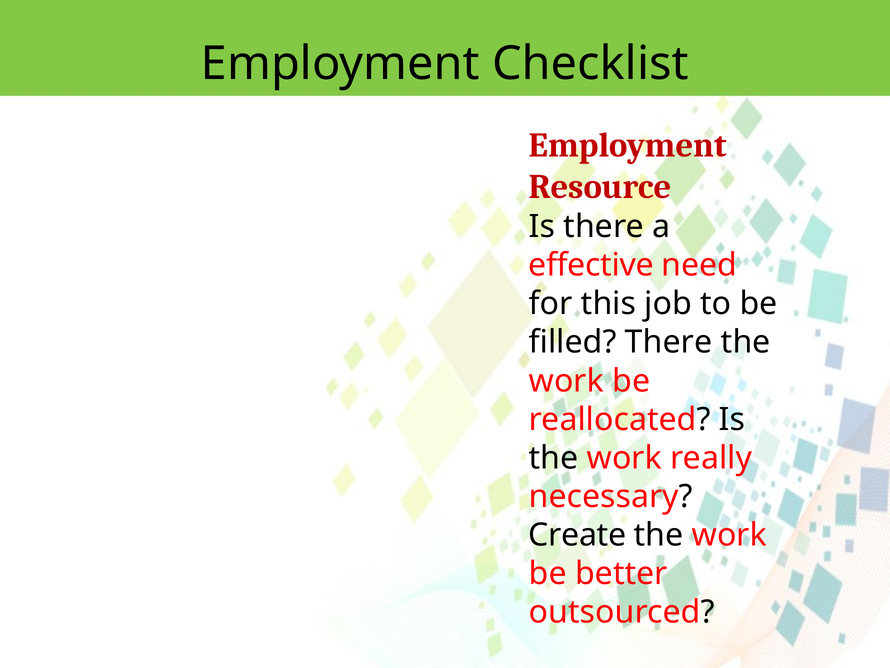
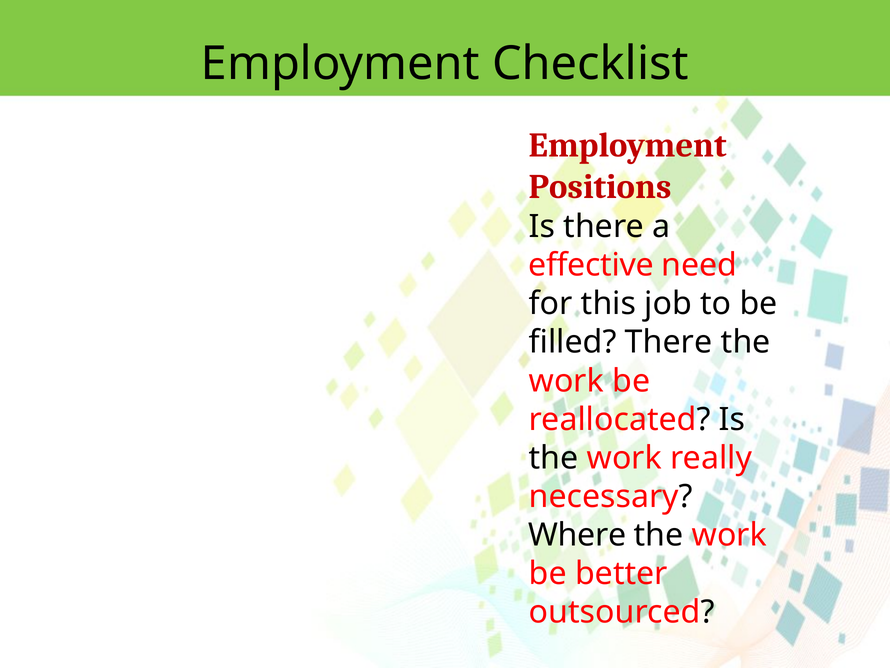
Resource: Resource -> Positions
Create: Create -> Where
